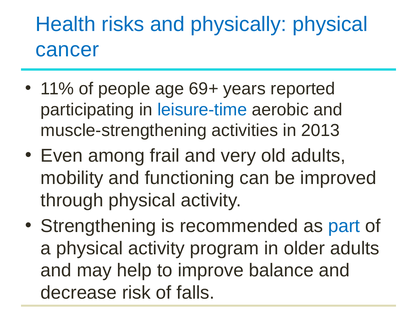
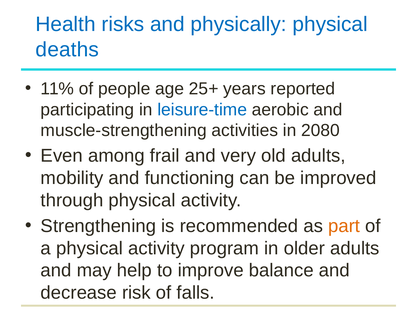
cancer: cancer -> deaths
69+: 69+ -> 25+
2013: 2013 -> 2080
part colour: blue -> orange
